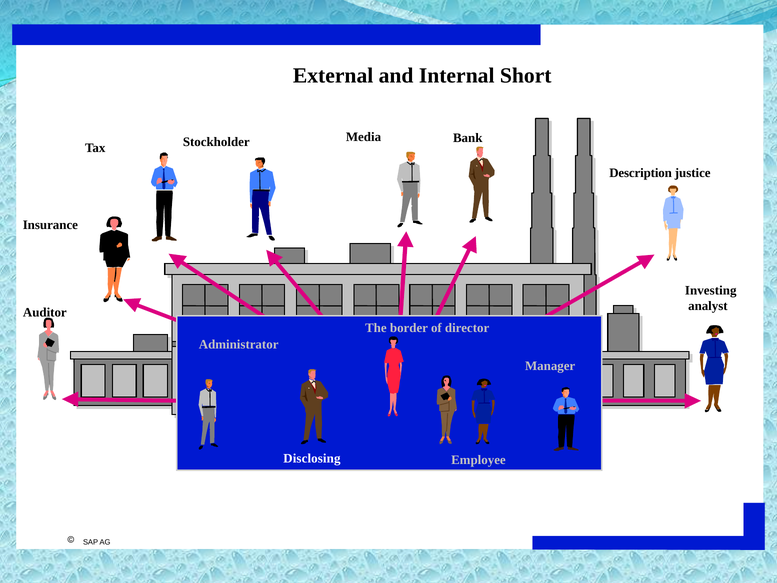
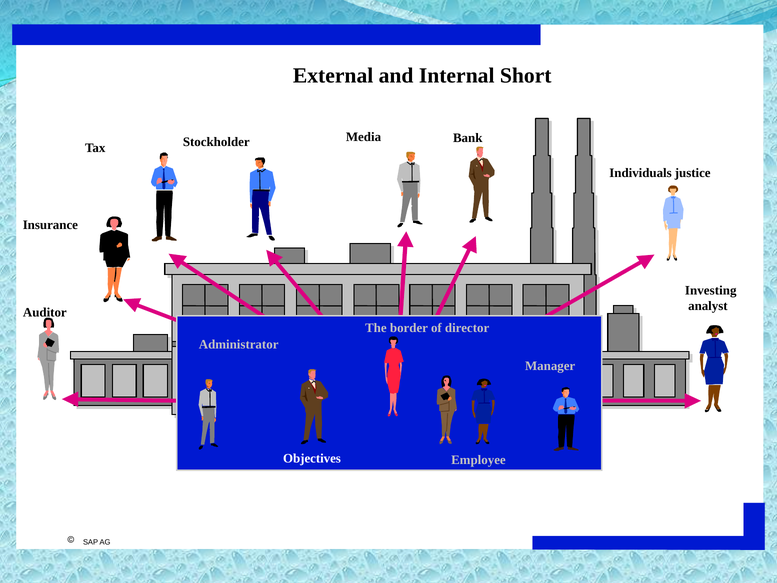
Description: Description -> Individuals
Disclosing: Disclosing -> Objectives
